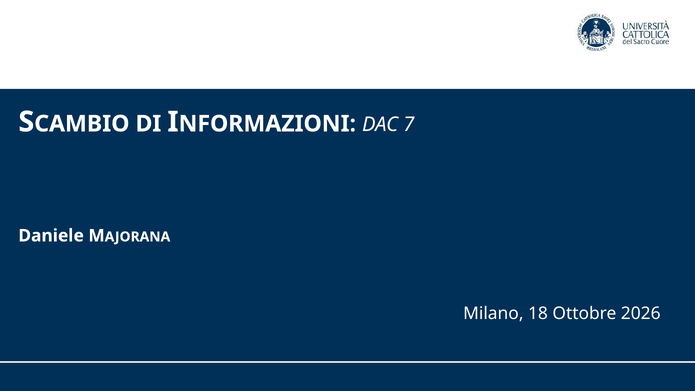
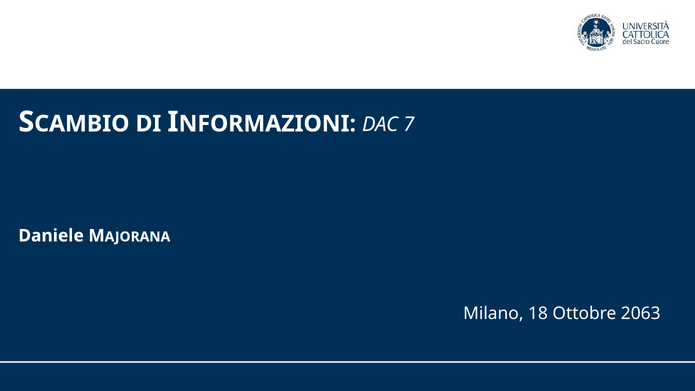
2026: 2026 -> 2063
